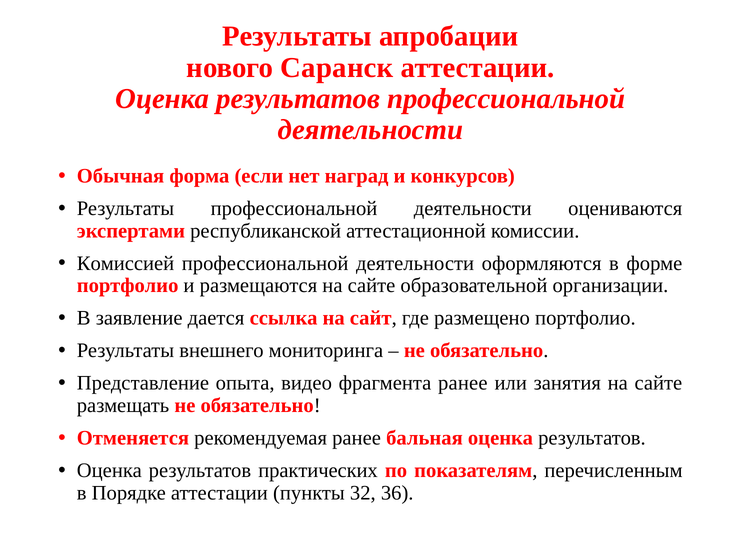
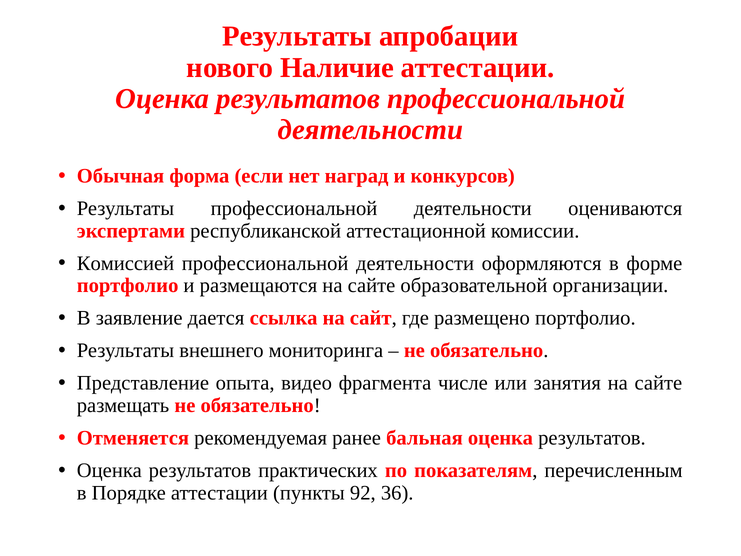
Саранск: Саранск -> Наличие
фрагмента ранее: ранее -> числе
32: 32 -> 92
